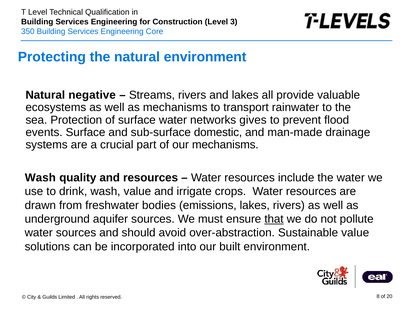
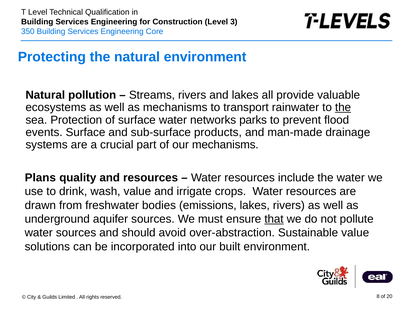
negative: negative -> pollution
the at (343, 107) underline: none -> present
gives: gives -> parks
domestic: domestic -> products
Wash at (40, 178): Wash -> Plans
